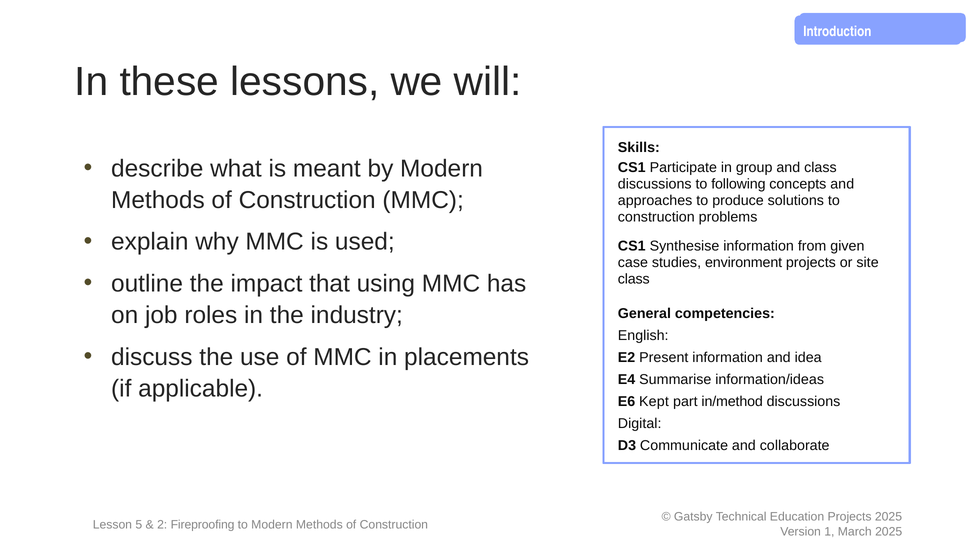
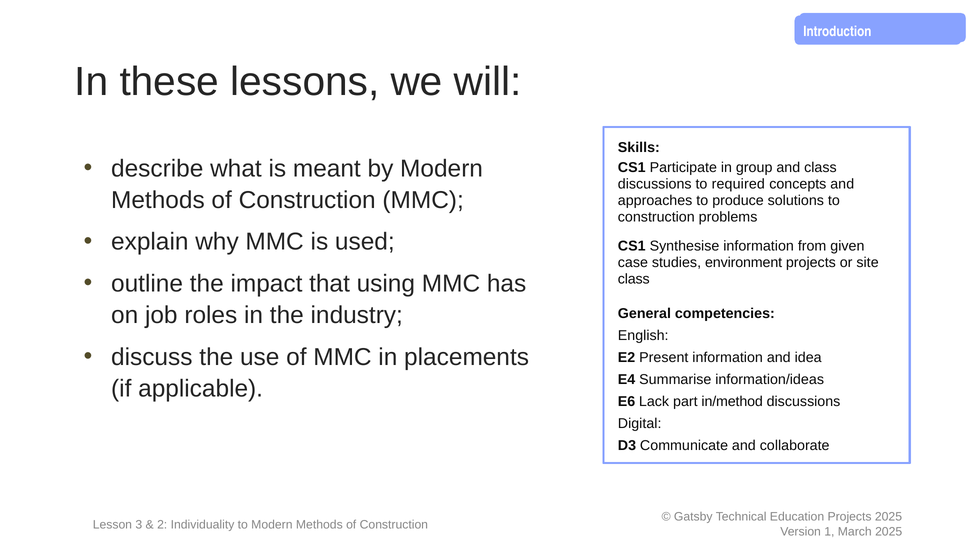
following: following -> required
Kept: Kept -> Lack
5: 5 -> 3
Fireproofing: Fireproofing -> Individuality
